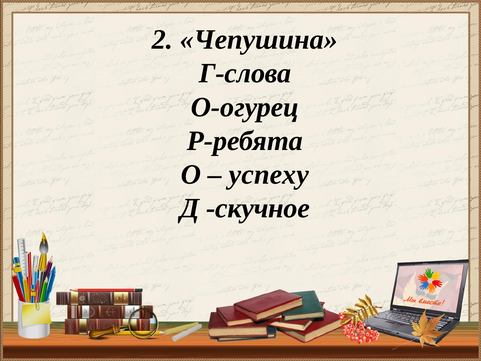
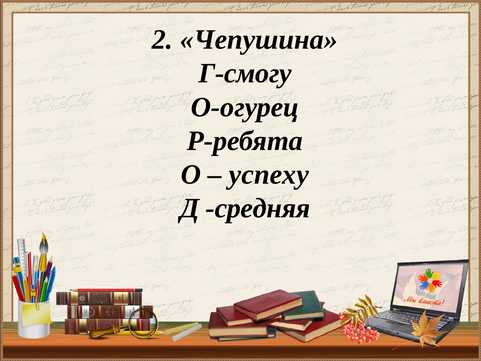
Г-слова: Г-слова -> Г-смогу
скучное: скучное -> средняя
